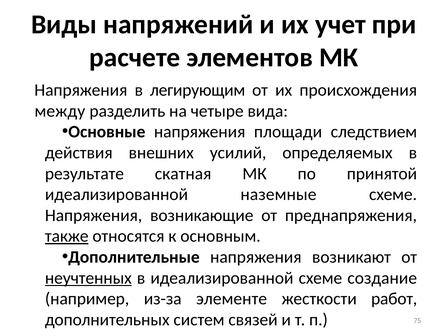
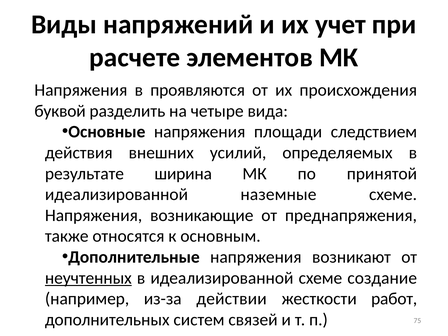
легирующим: легирующим -> проявляются
между: между -> буквой
скатная: скатная -> ширина
также underline: present -> none
элементе: элементе -> действии
